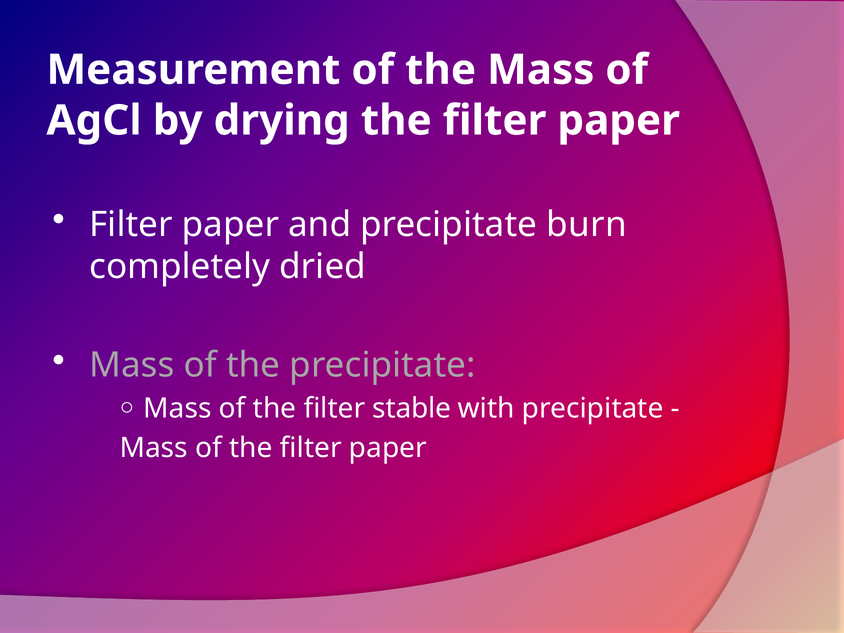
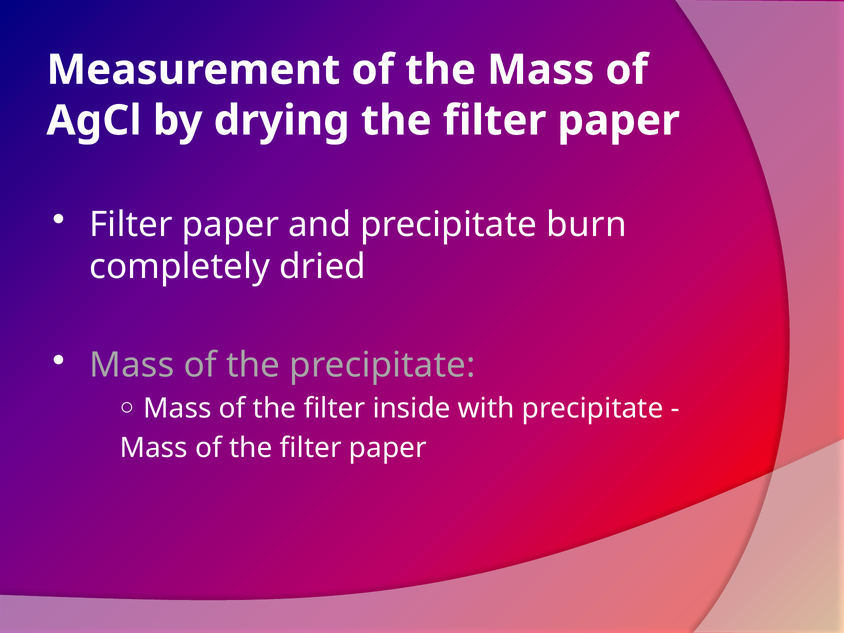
stable: stable -> inside
